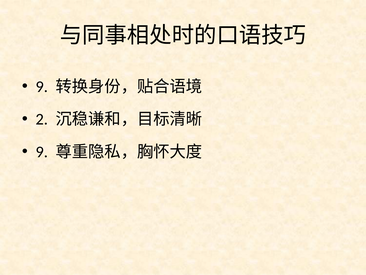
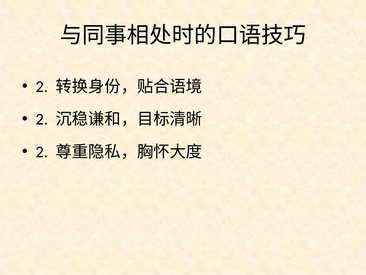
9 at (42, 87): 9 -> 2
9 at (42, 152): 9 -> 2
